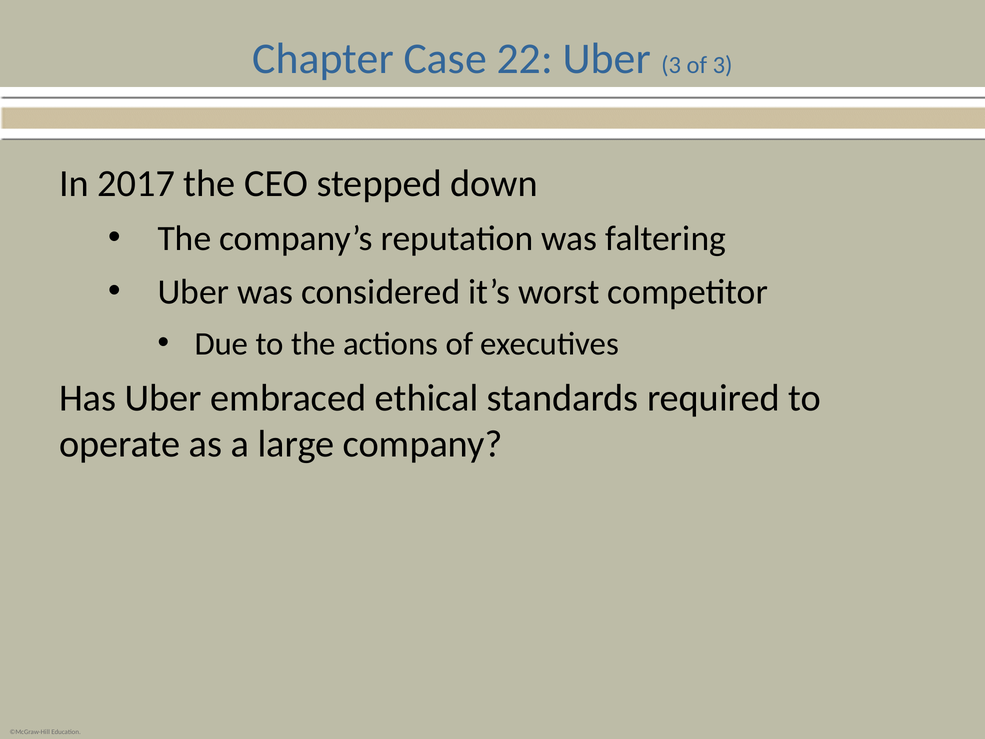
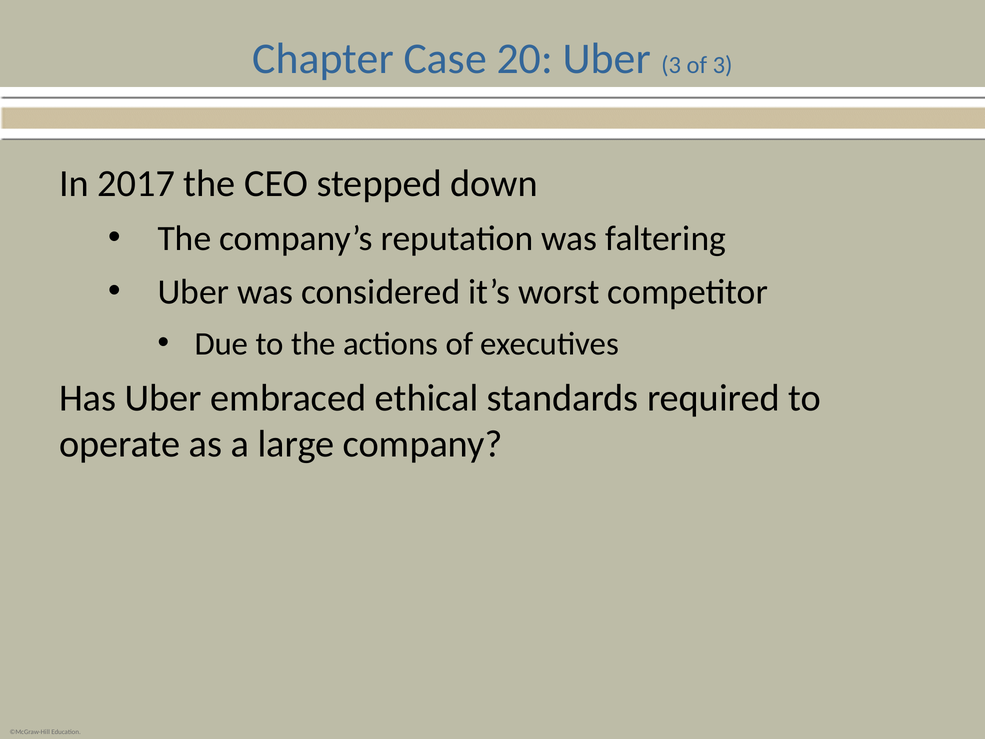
22: 22 -> 20
